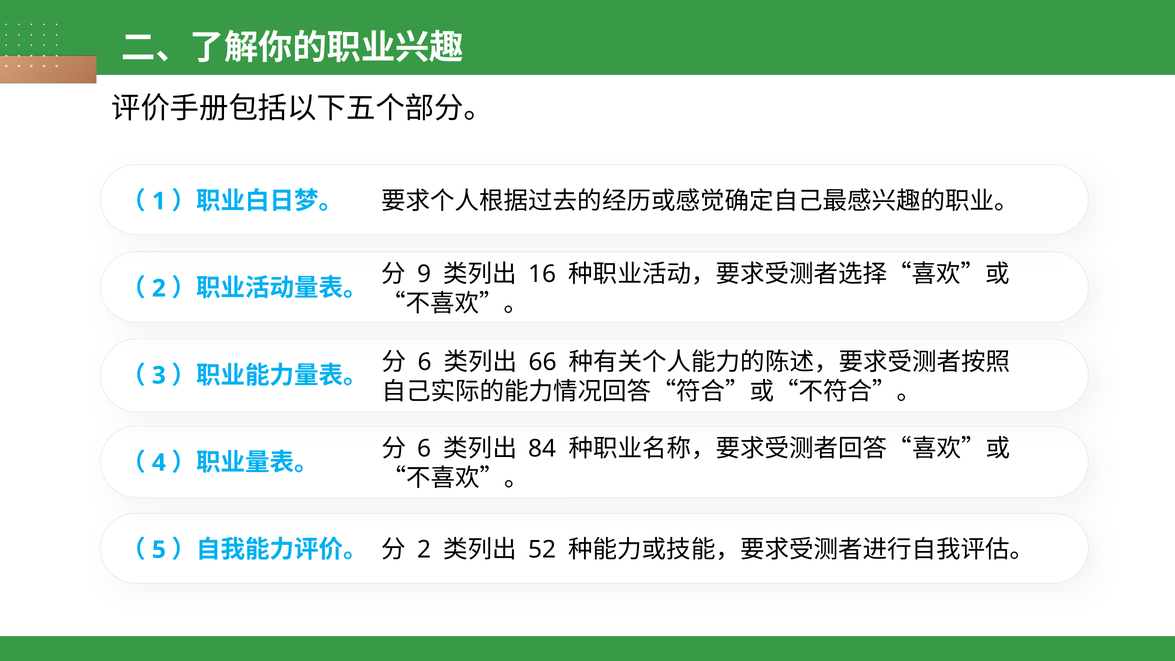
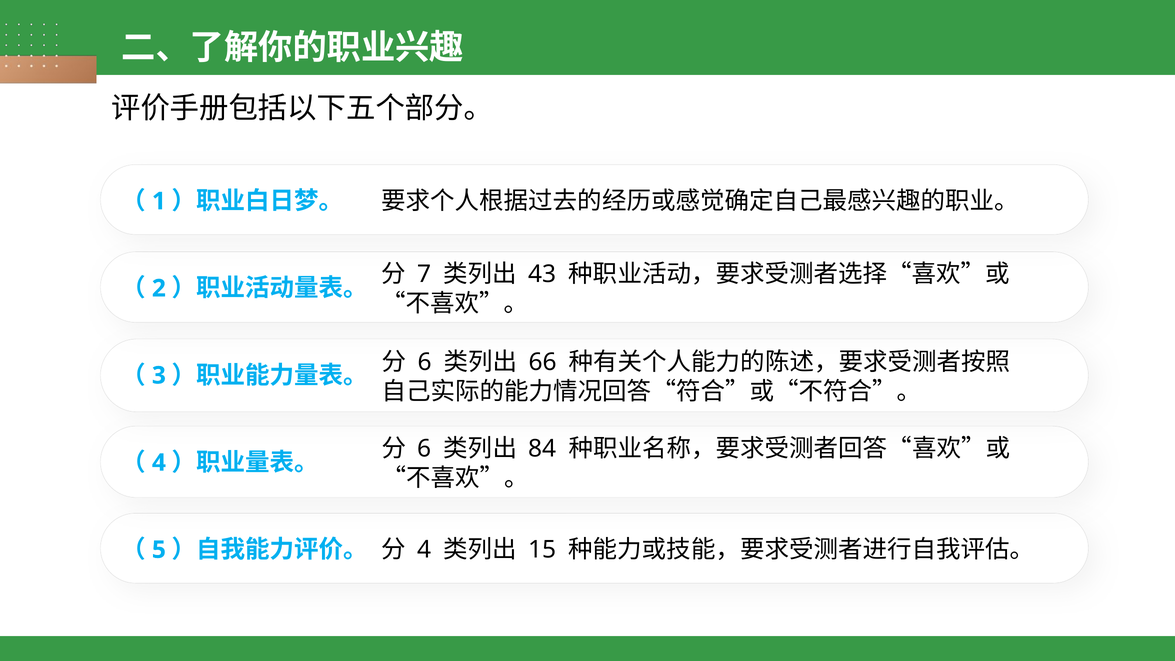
9: 9 -> 7
16: 16 -> 43
2 at (424, 550): 2 -> 4
52: 52 -> 15
